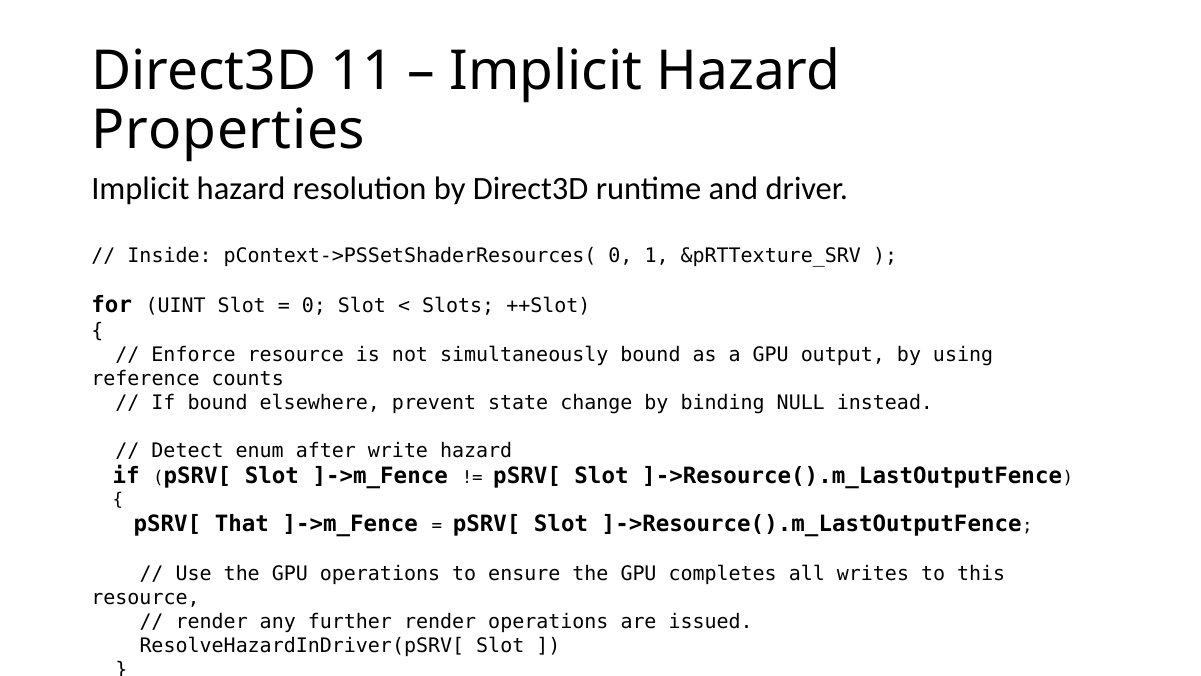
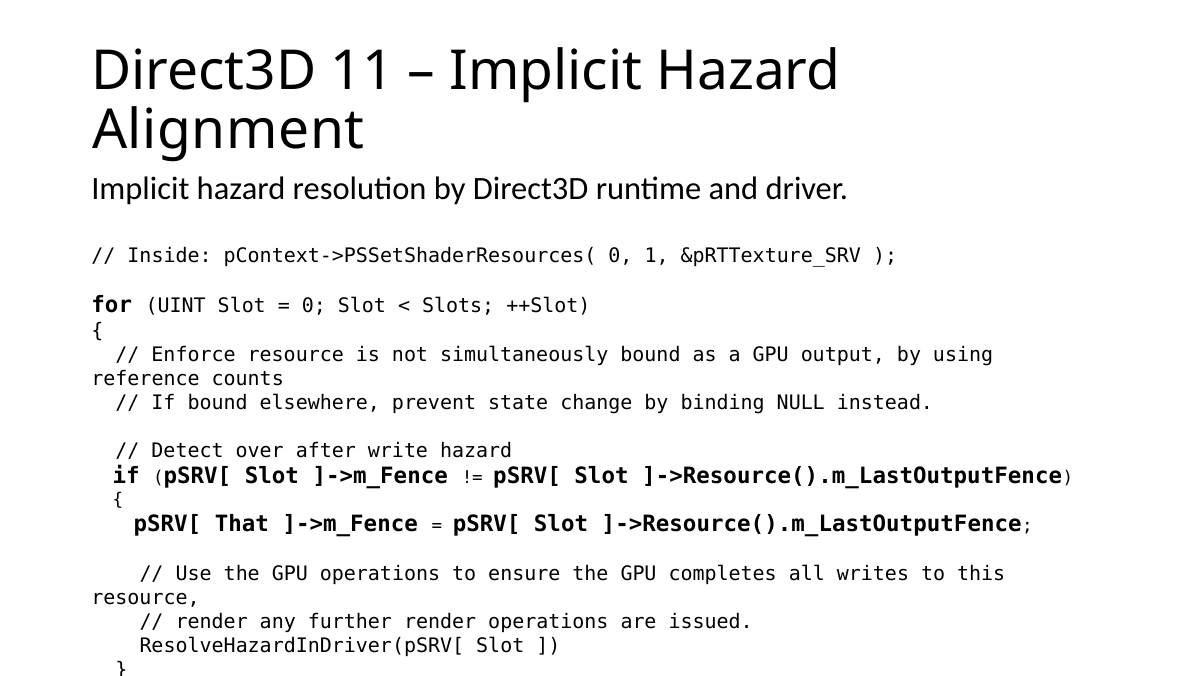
Properties: Properties -> Alignment
enum: enum -> over
